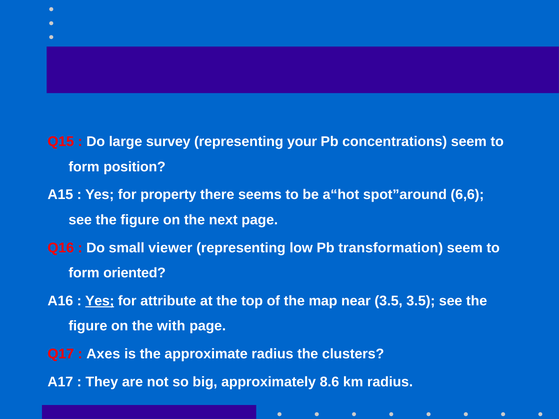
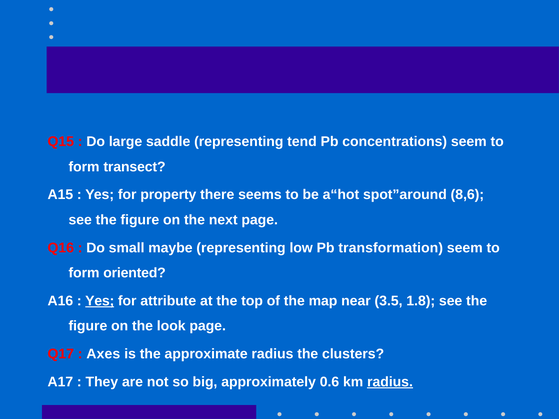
survey: survey -> saddle
your: your -> tend
position: position -> transect
6,6: 6,6 -> 8,6
viewer: viewer -> maybe
3.5 3.5: 3.5 -> 1.8
with: with -> look
8.6: 8.6 -> 0.6
radius at (390, 382) underline: none -> present
